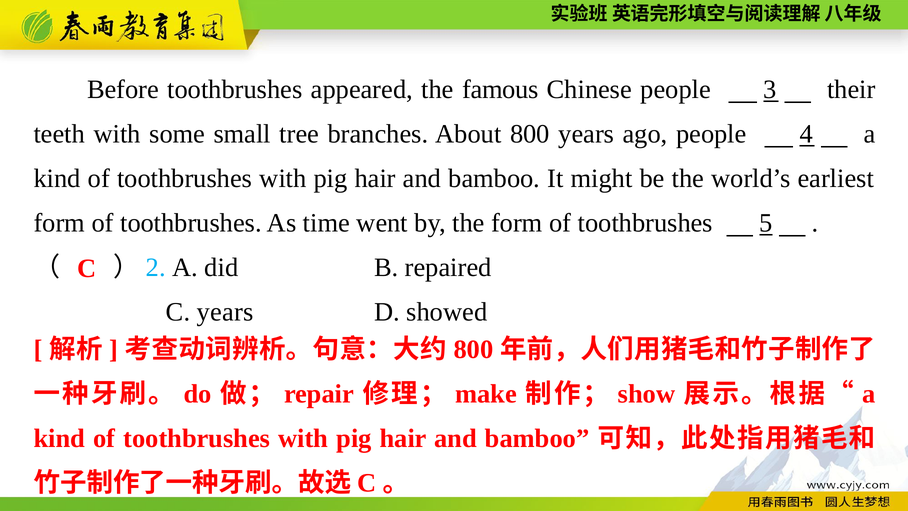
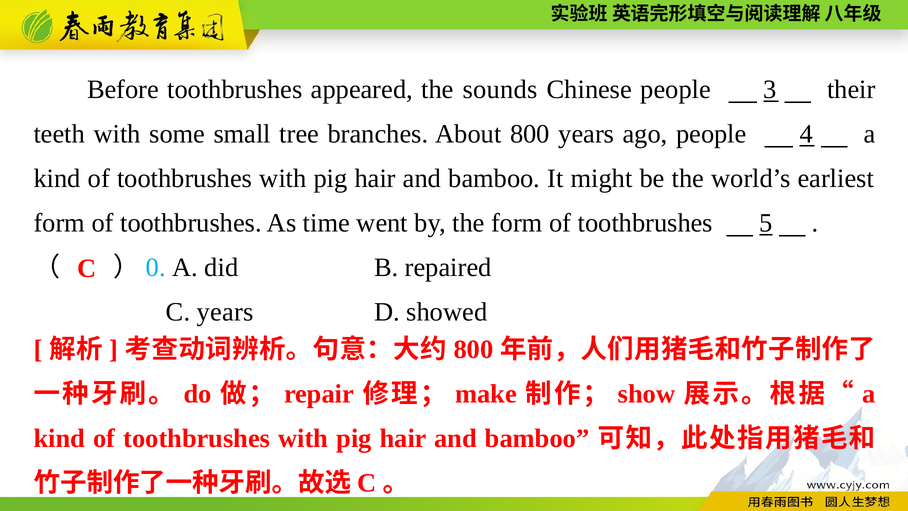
famous: famous -> sounds
2: 2 -> 0
